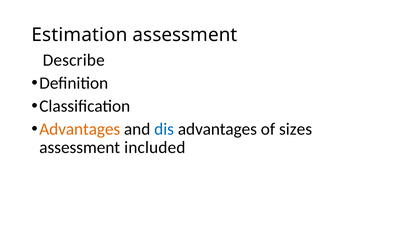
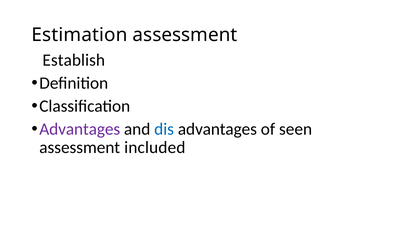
Describe: Describe -> Establish
Advantages at (80, 129) colour: orange -> purple
sizes: sizes -> seen
